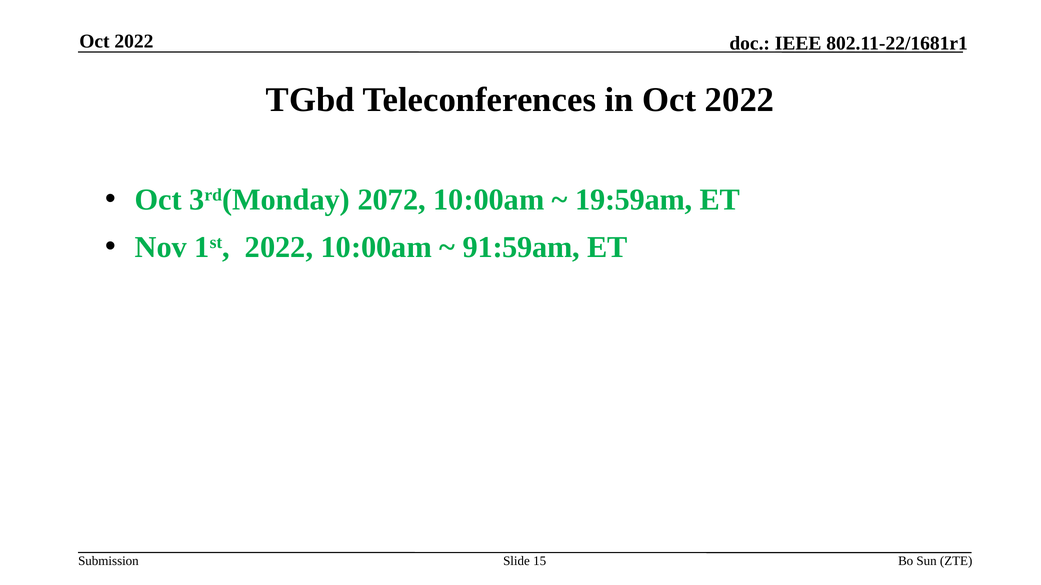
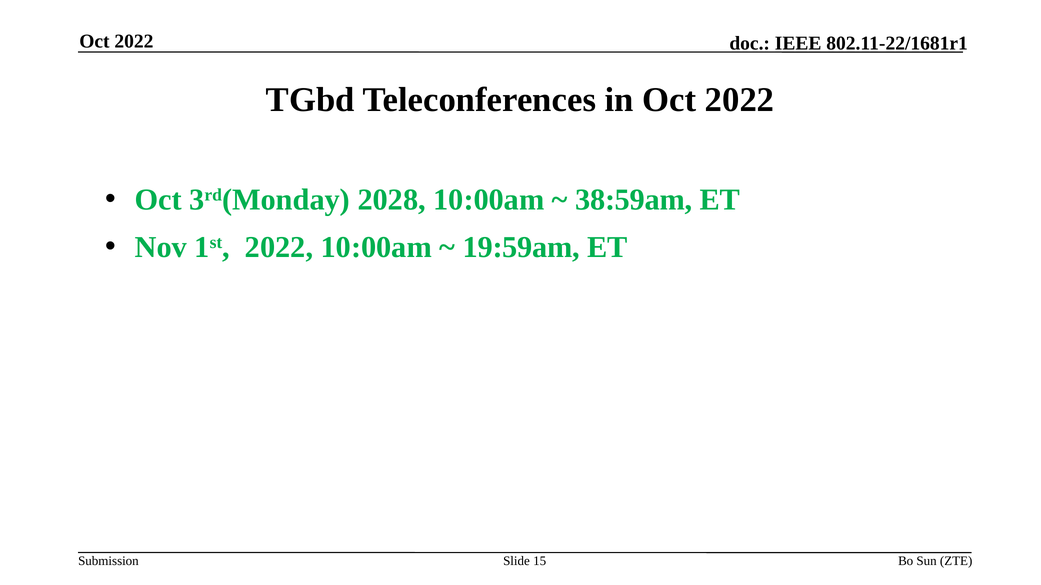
2072: 2072 -> 2028
19:59am: 19:59am -> 38:59am
91:59am: 91:59am -> 19:59am
